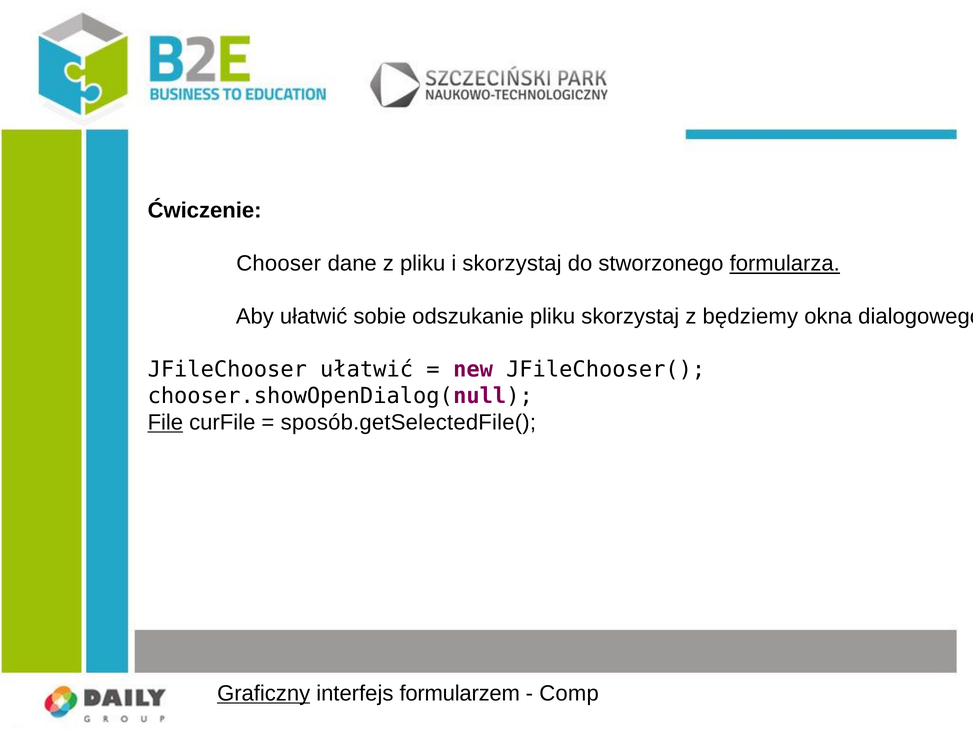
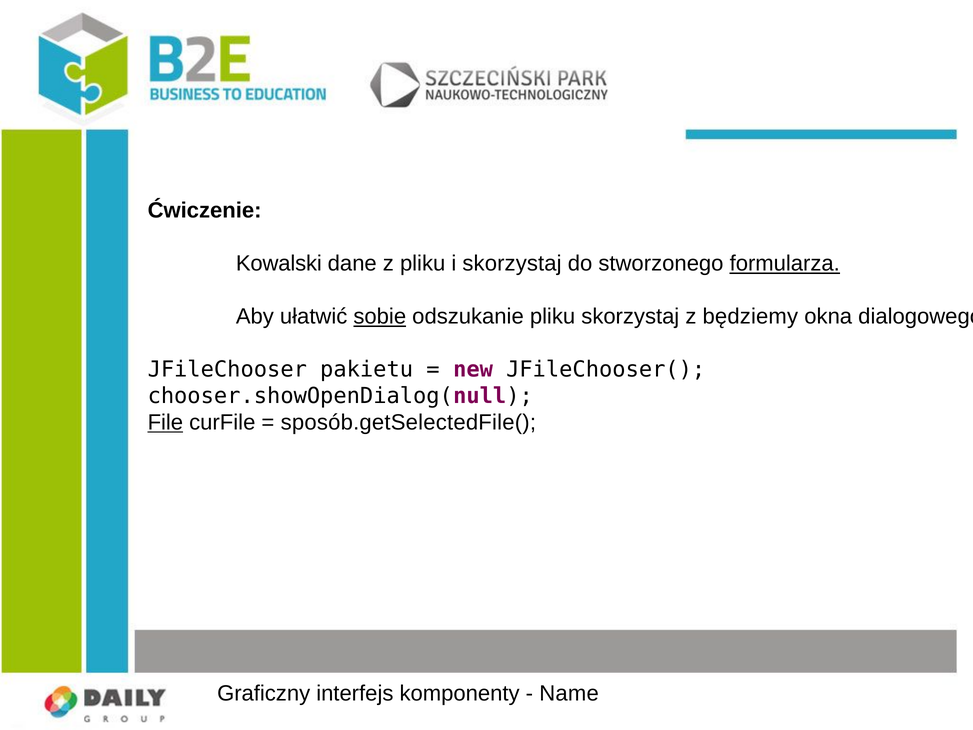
Chooser: Chooser -> Kowalski
sobie underline: none -> present
JFileChooser ułatwić: ułatwić -> pakietu
Graficzny underline: present -> none
formularzem: formularzem -> komponenty
Comp: Comp -> Name
